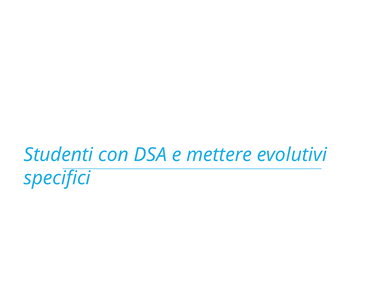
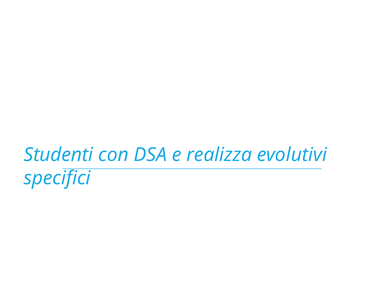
mettere: mettere -> realizza
